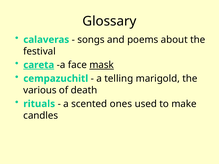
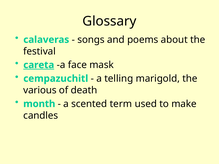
mask underline: present -> none
rituals: rituals -> month
ones: ones -> term
